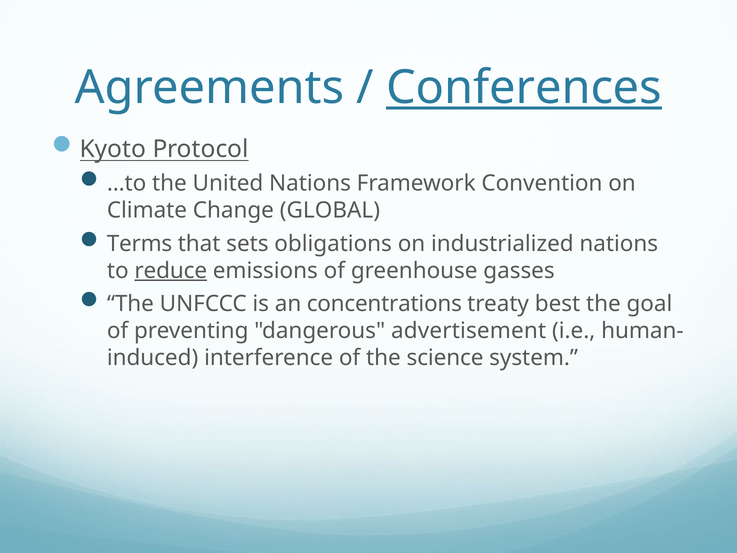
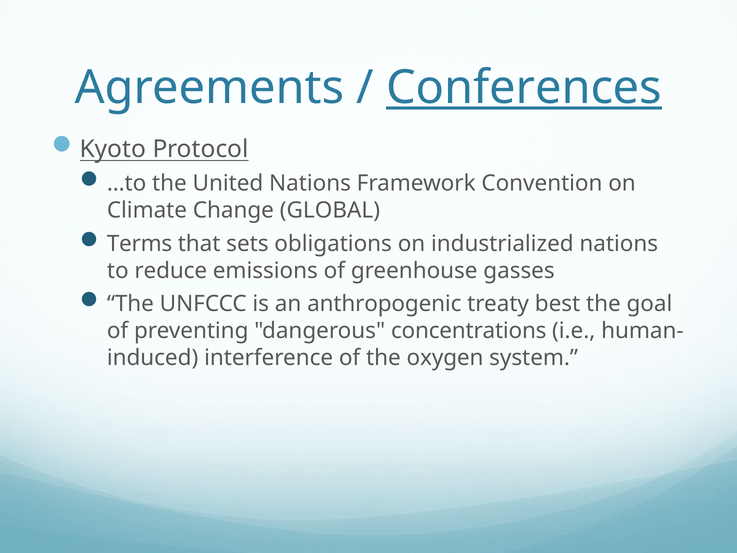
reduce underline: present -> none
concentrations: concentrations -> anthropogenic
advertisement: advertisement -> concentrations
science: science -> oxygen
